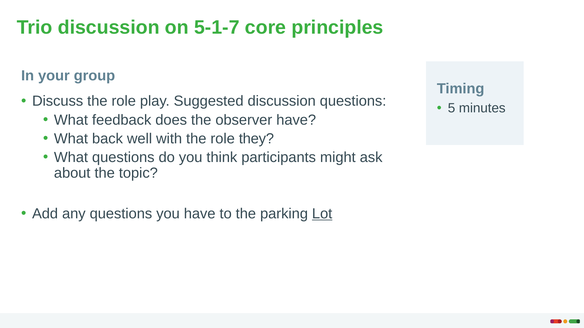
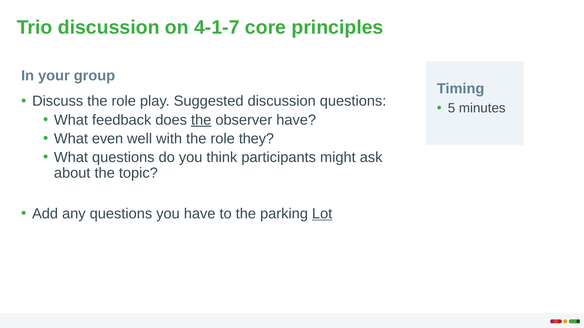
5-1-7: 5-1-7 -> 4-1-7
the at (201, 120) underline: none -> present
back: back -> even
